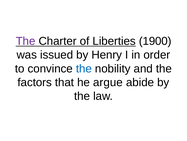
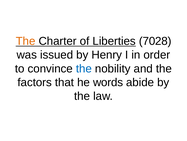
The at (26, 41) colour: purple -> orange
1900: 1900 -> 7028
argue: argue -> words
